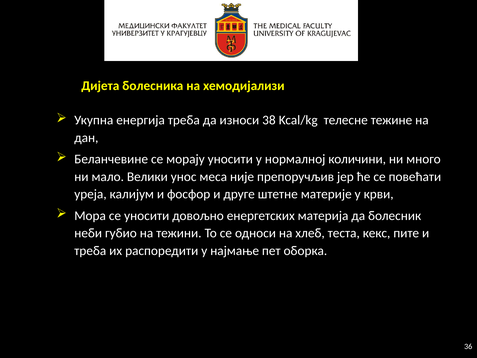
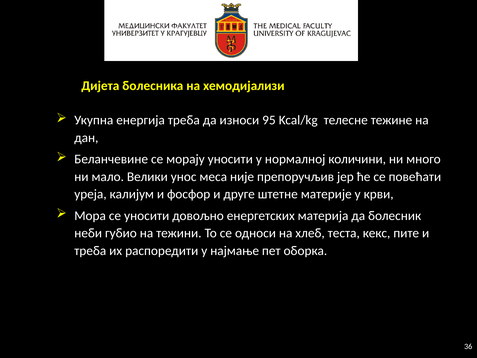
38: 38 -> 95
